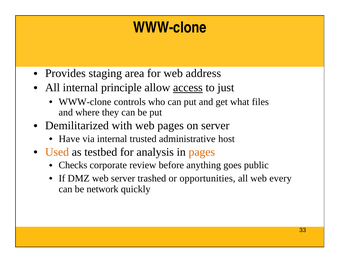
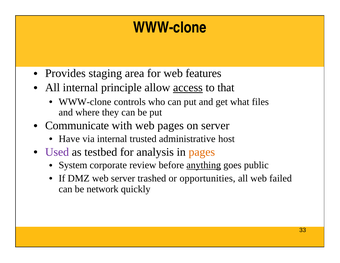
address: address -> features
just: just -> that
Demilitarized: Demilitarized -> Communicate
Used colour: orange -> purple
Checks: Checks -> System
anything underline: none -> present
every: every -> failed
